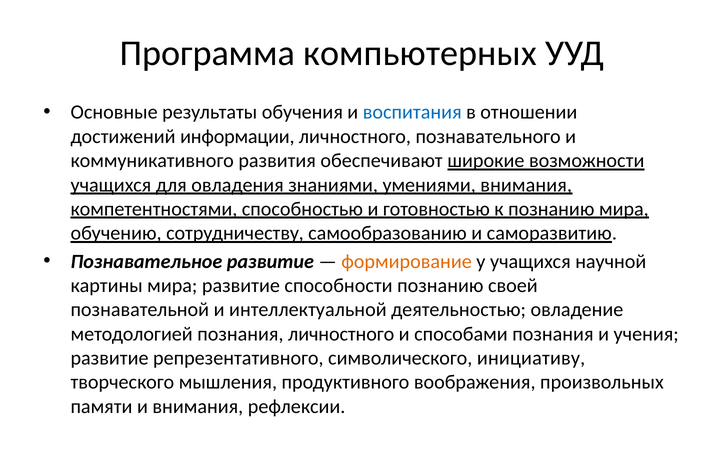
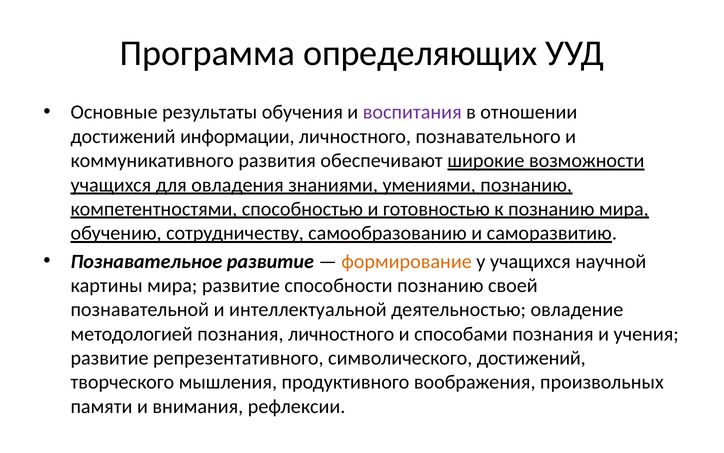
компьютерных: компьютерных -> определяющих
воспитания colour: blue -> purple
умениями внимания: внимания -> познанию
символического инициативу: инициативу -> достижений
